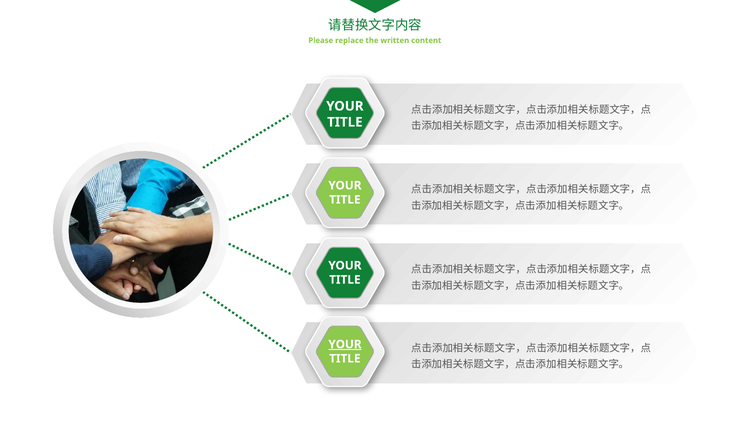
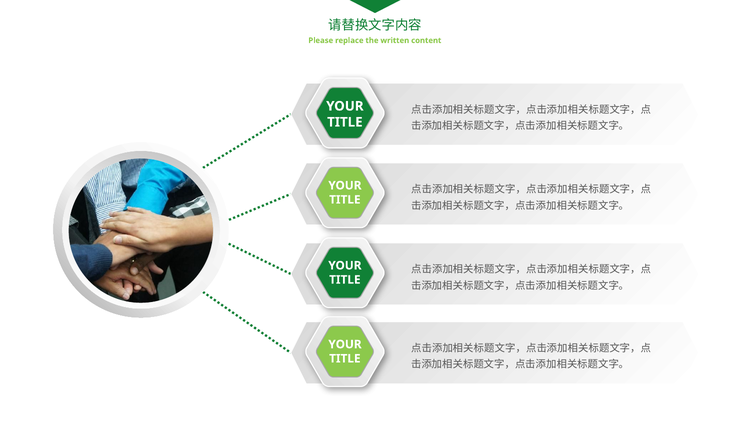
YOUR at (345, 344) underline: present -> none
